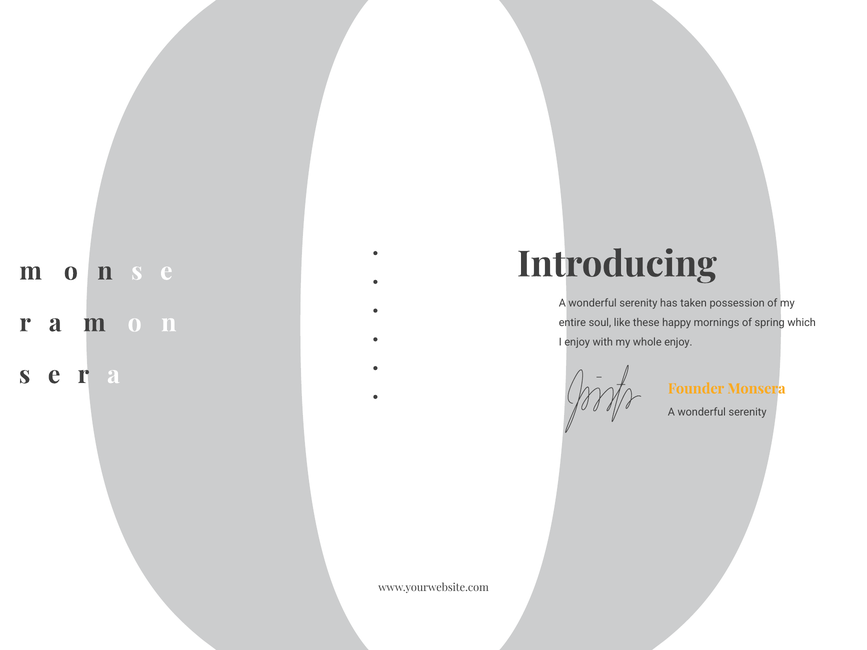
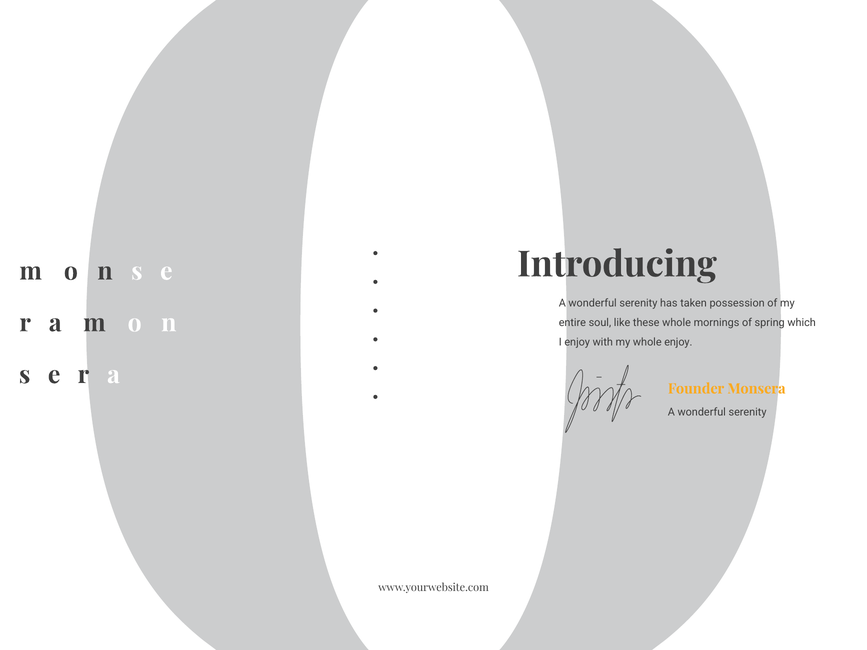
these happy: happy -> whole
